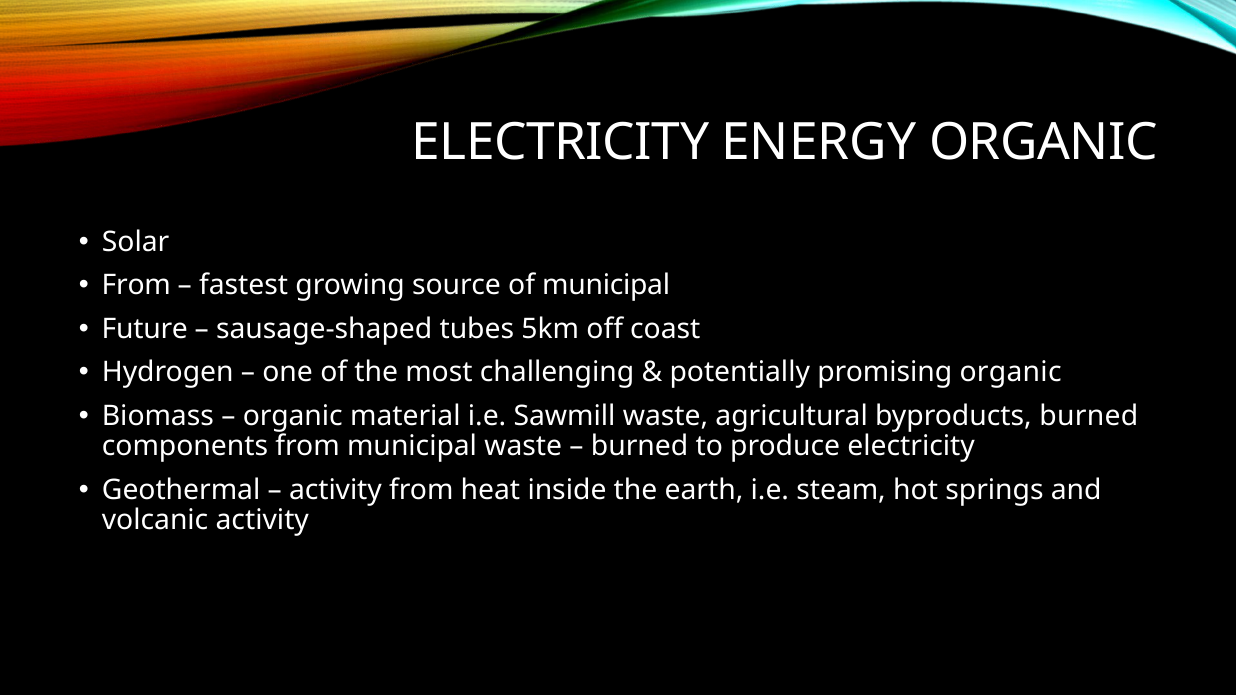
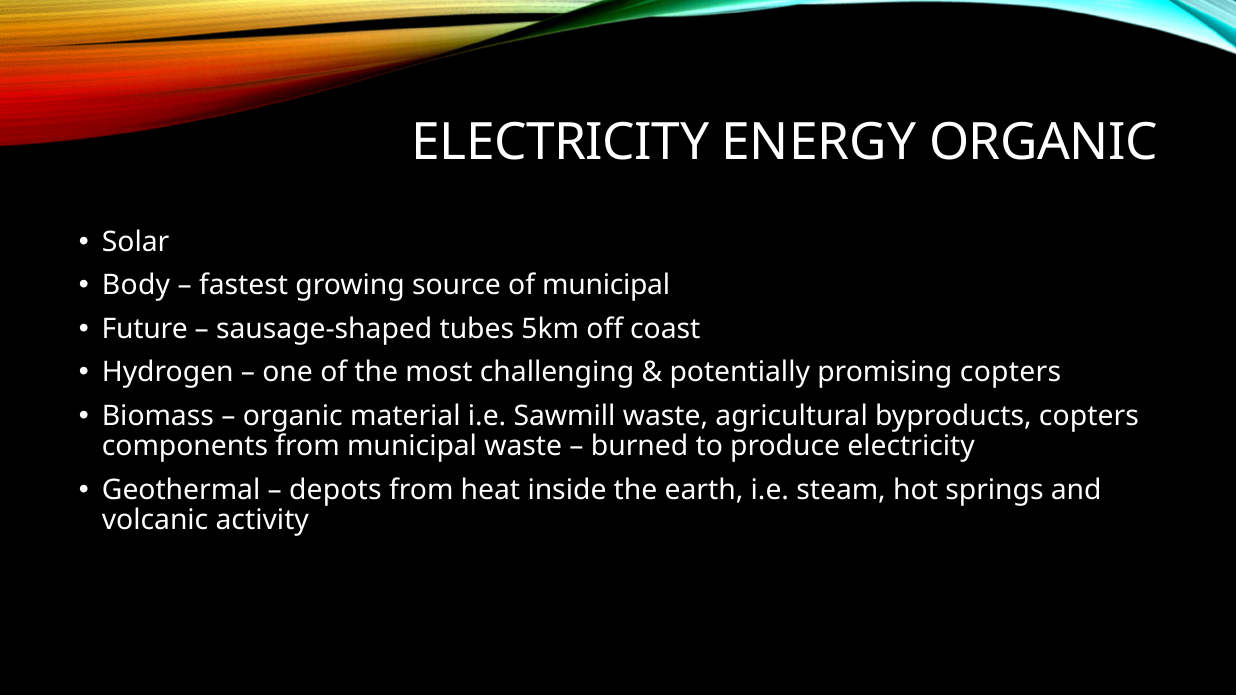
From at (136, 286): From -> Body
promising organic: organic -> copters
byproducts burned: burned -> copters
activity at (335, 490): activity -> depots
